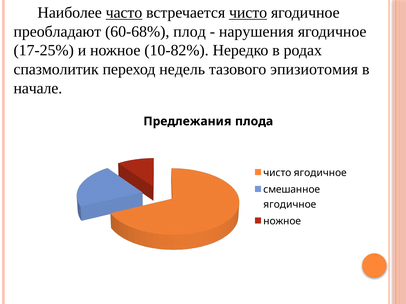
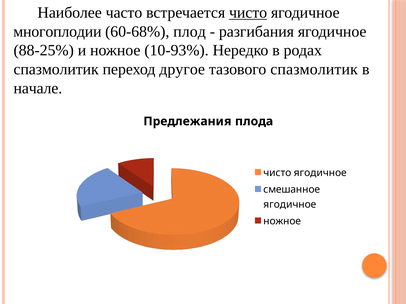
часто underline: present -> none
преобладают: преобладают -> многоплодии
нарушения: нарушения -> разгибания
17-25%: 17-25% -> 88-25%
10-82%: 10-82% -> 10-93%
недель: недель -> другое
тазового эпизиотомия: эпизиотомия -> спазмолитик
